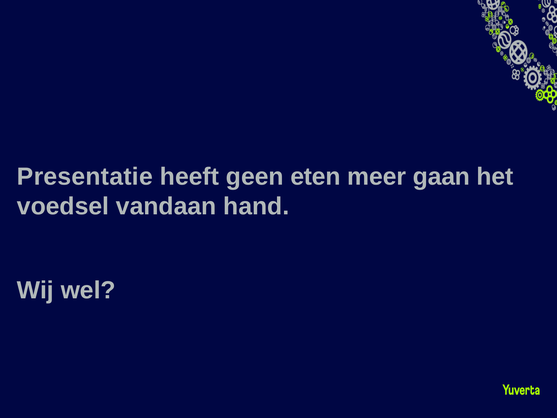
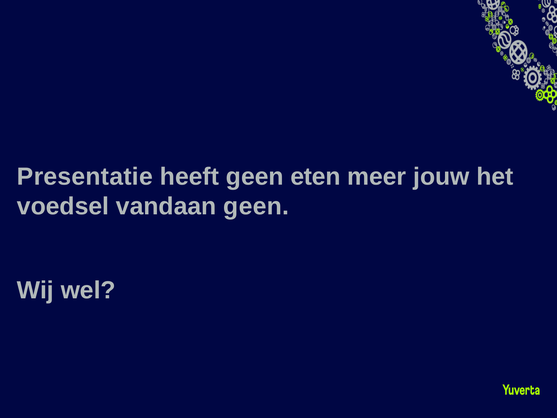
gaan: gaan -> jouw
vandaan hand: hand -> geen
